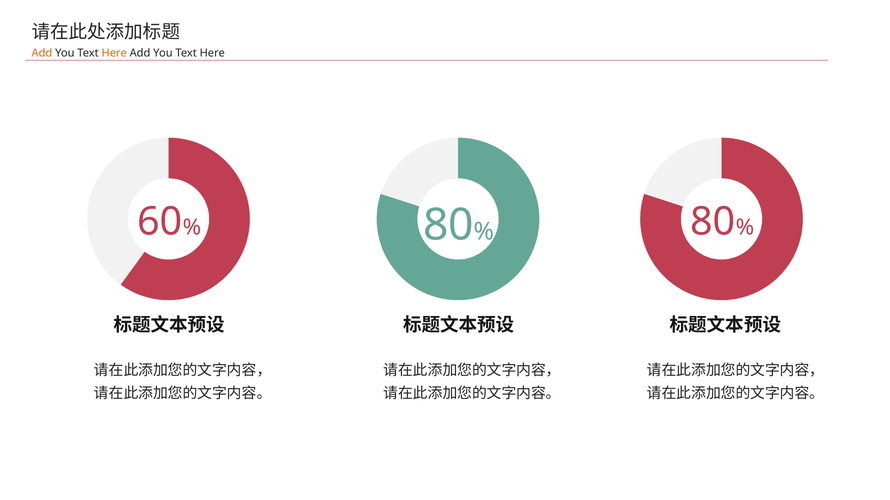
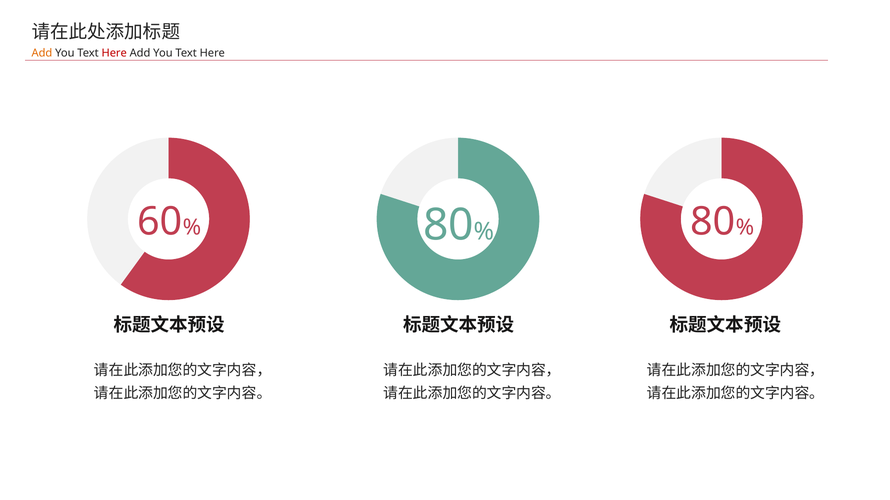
Here at (114, 53) colour: orange -> red
